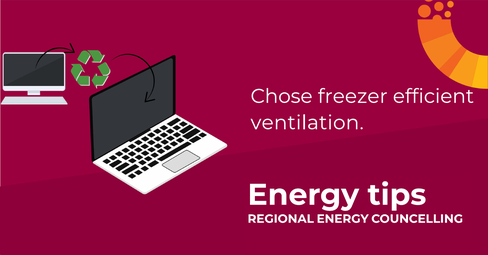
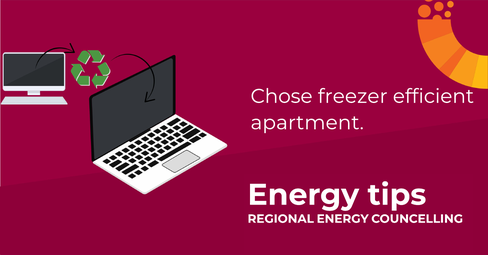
ventilation: ventilation -> apartment
